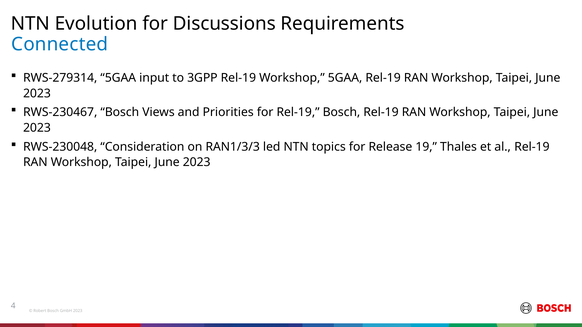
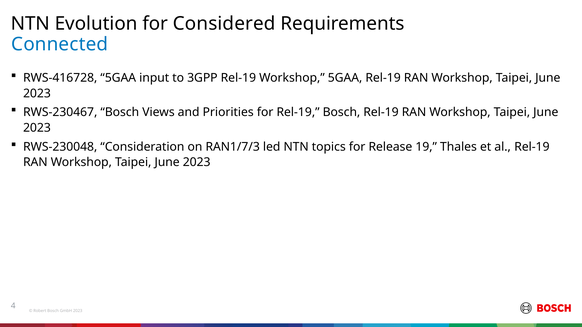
Discussions: Discussions -> Considered
RWS-279314: RWS-279314 -> RWS-416728
RAN1/3/3: RAN1/3/3 -> RAN1/7/3
